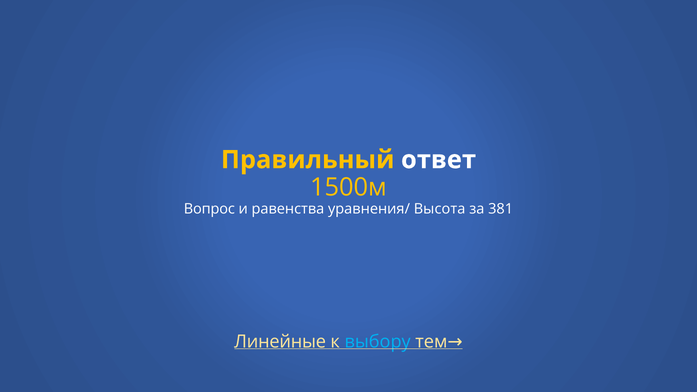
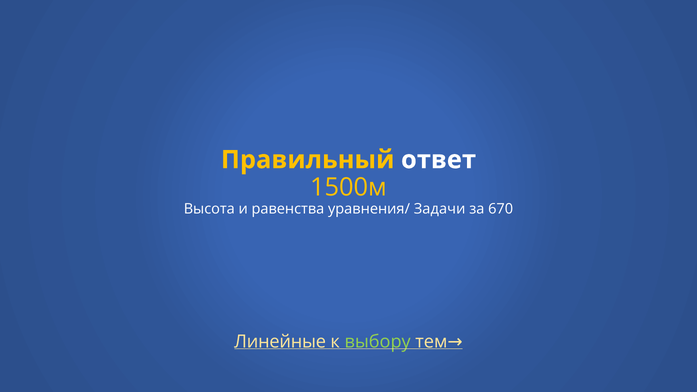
Вопрос: Вопрос -> Высота
Высота: Высота -> Задачи
381: 381 -> 670
выбору colour: light blue -> light green
